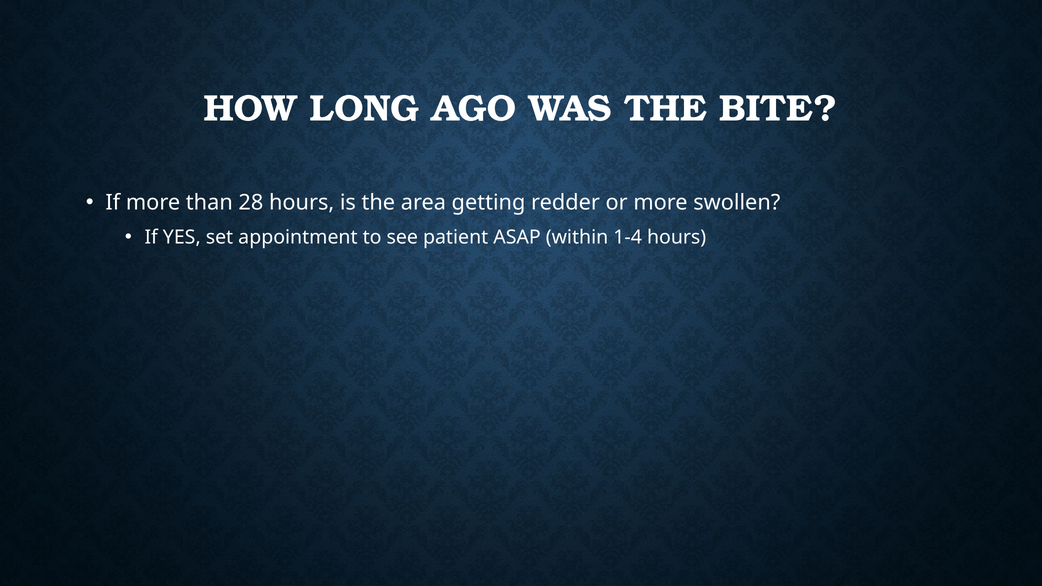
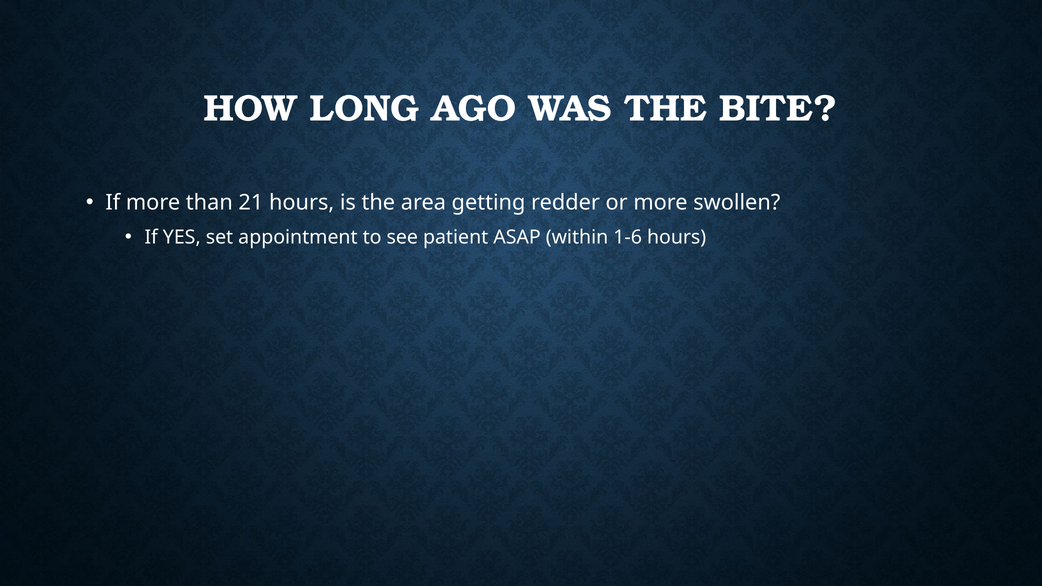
28: 28 -> 21
1-4: 1-4 -> 1-6
